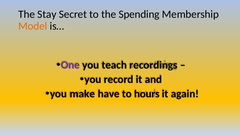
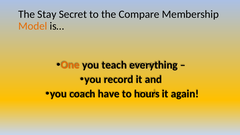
Spending: Spending -> Compare
One colour: purple -> orange
recordings: recordings -> everything
make: make -> coach
